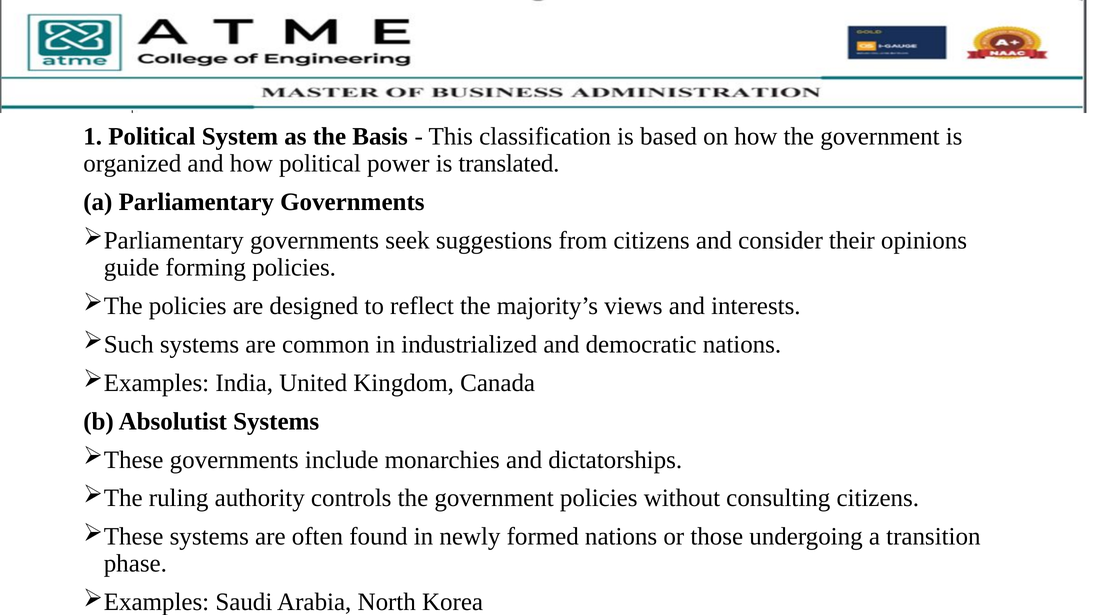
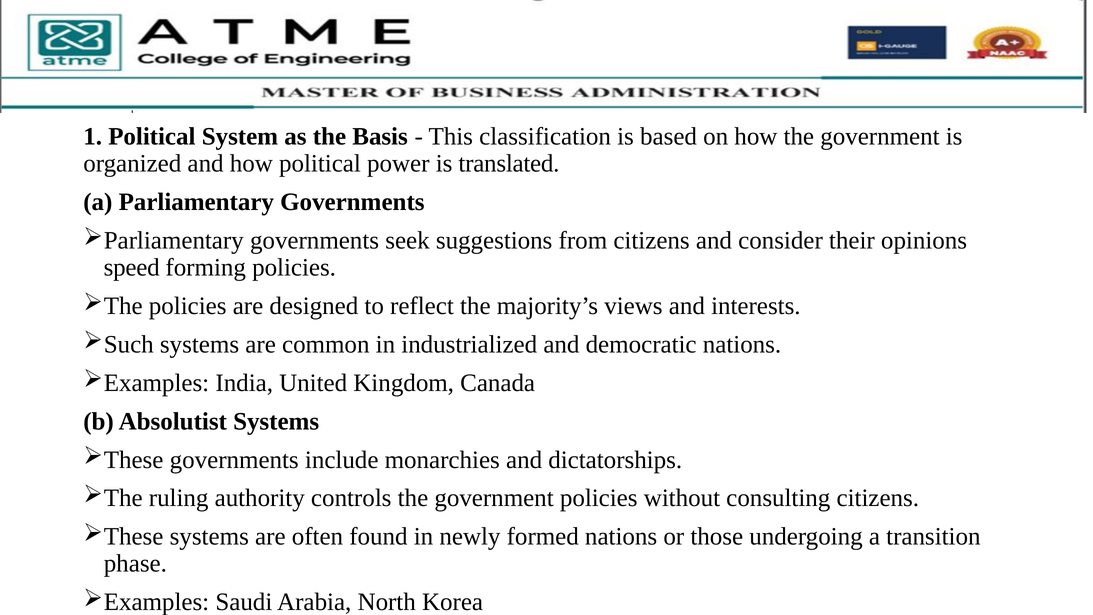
guide: guide -> speed
